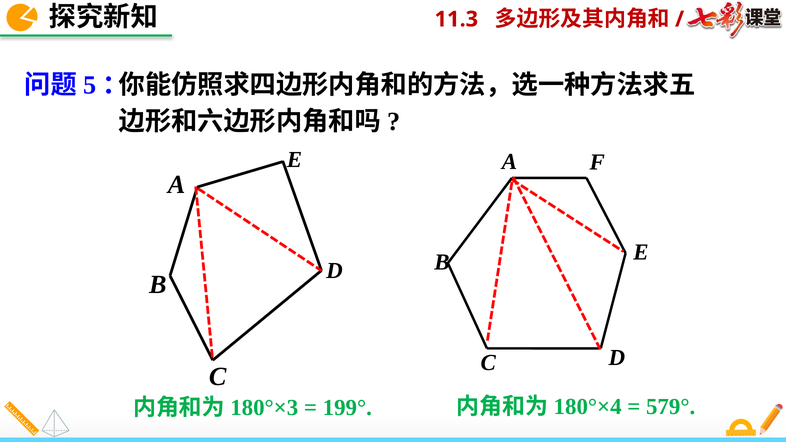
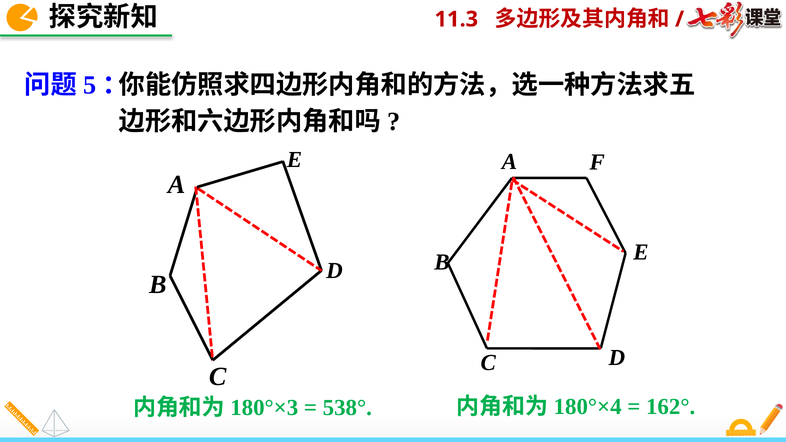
199°: 199° -> 538°
579°: 579° -> 162°
